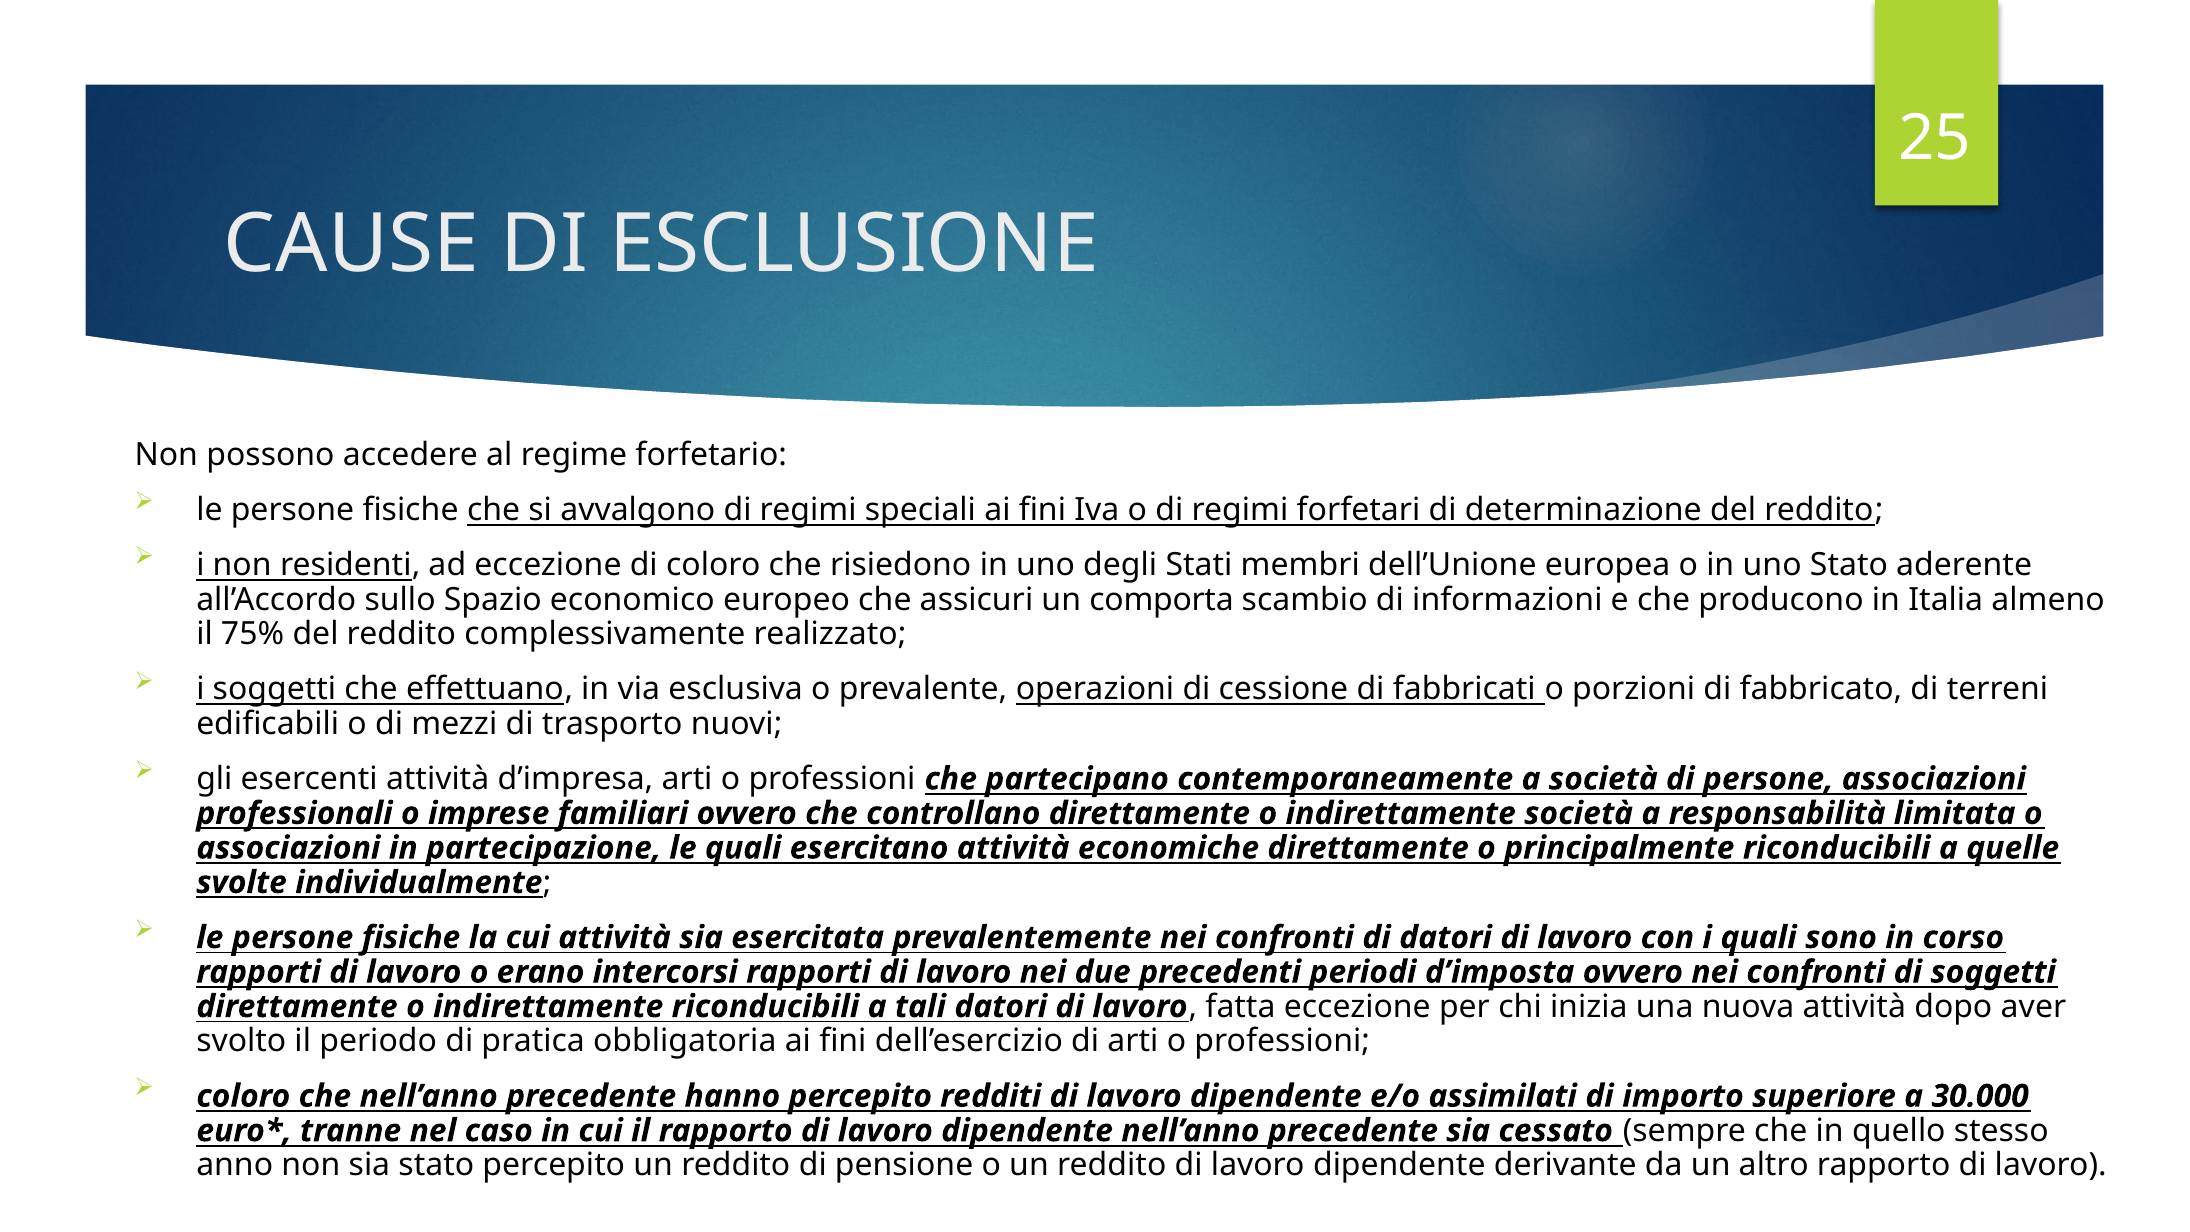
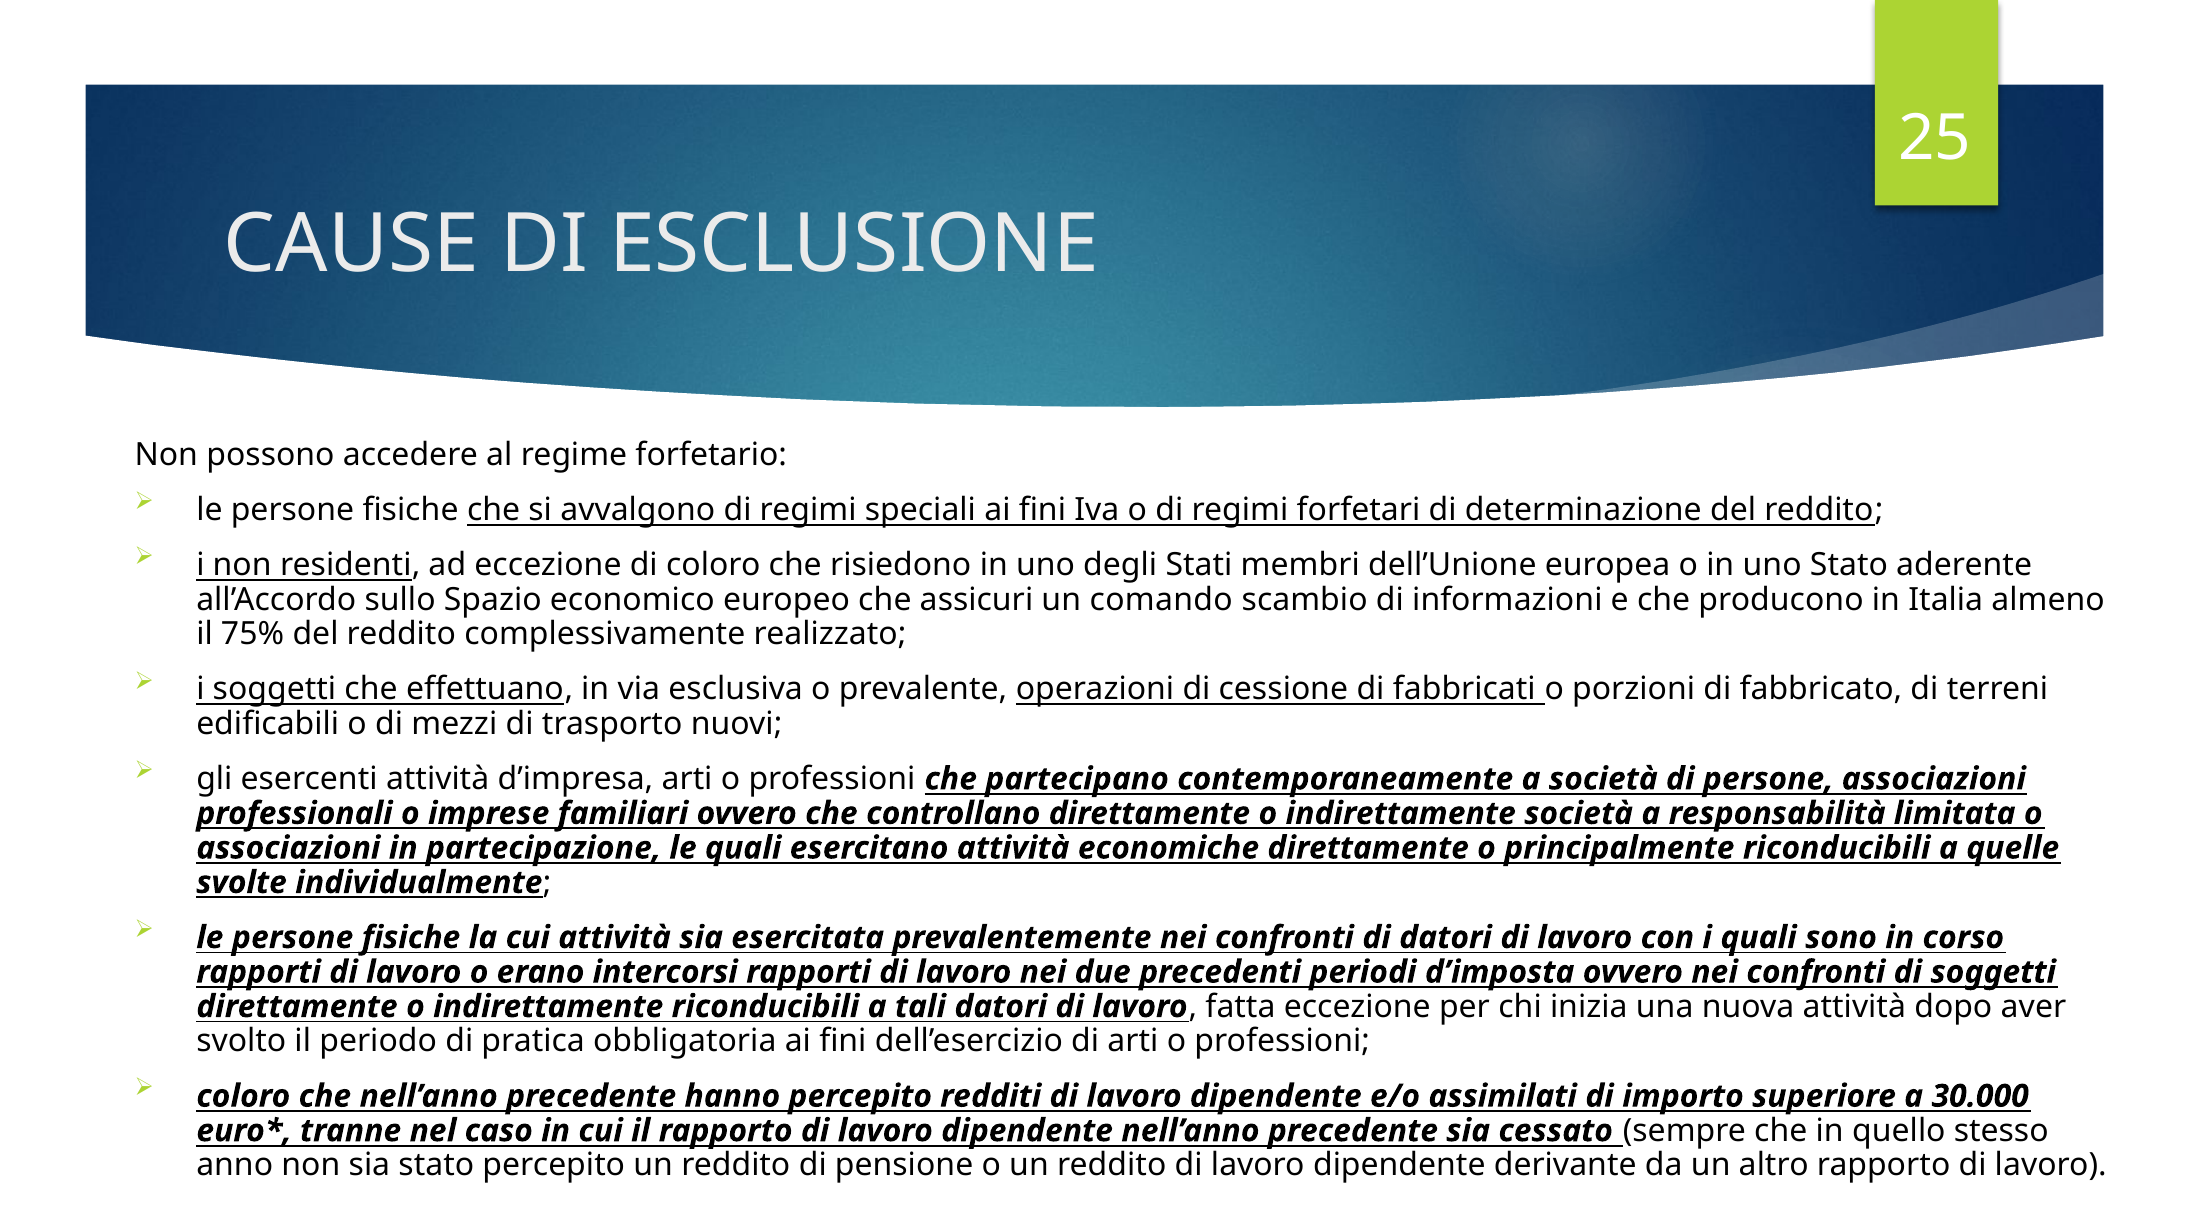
comporta: comporta -> comando
